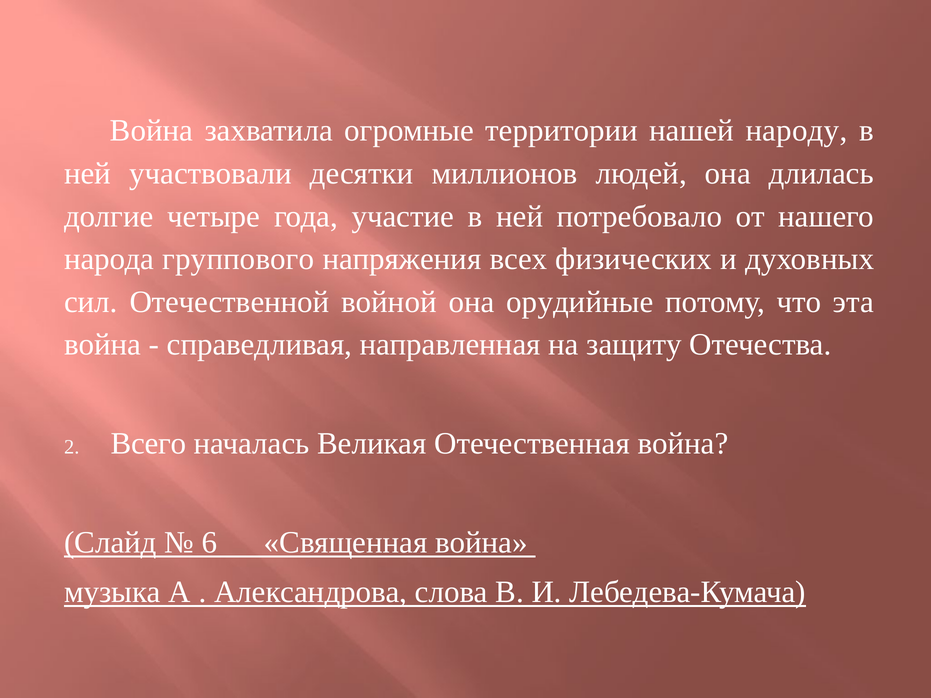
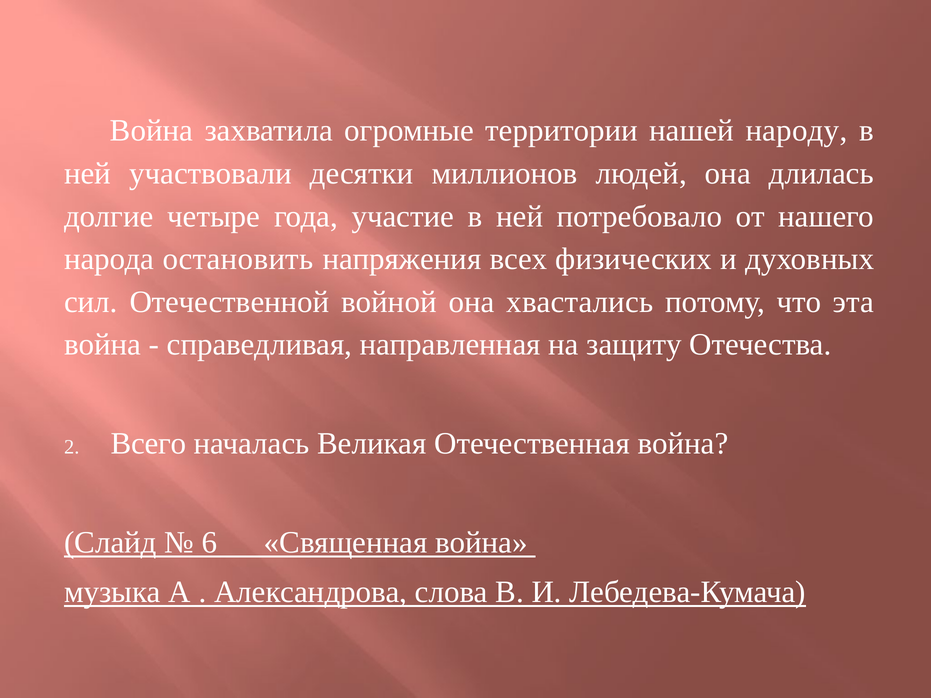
группового: группового -> остановить
орудийные: орудийные -> хвастались
